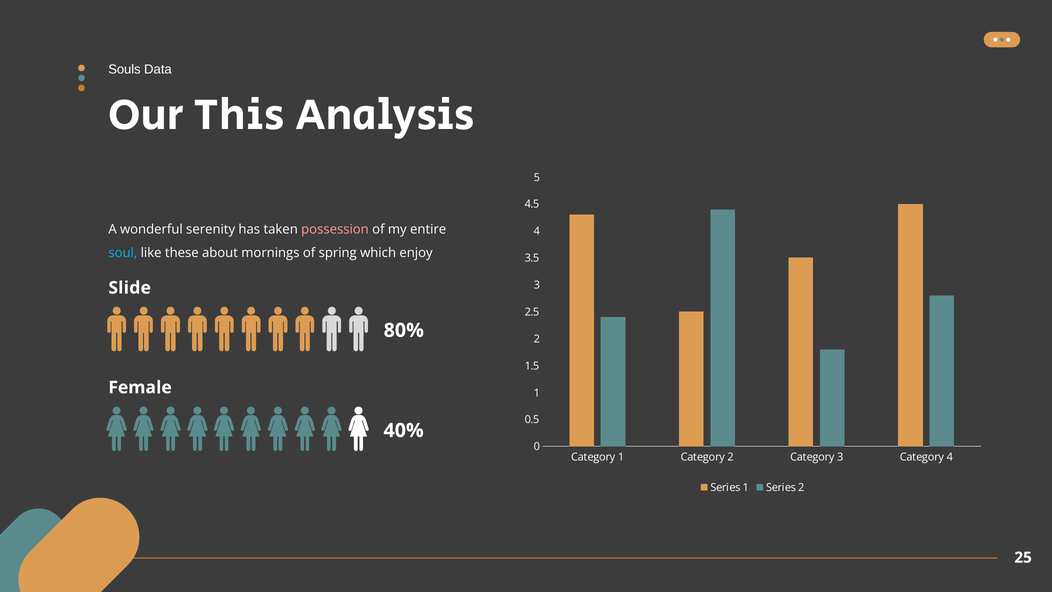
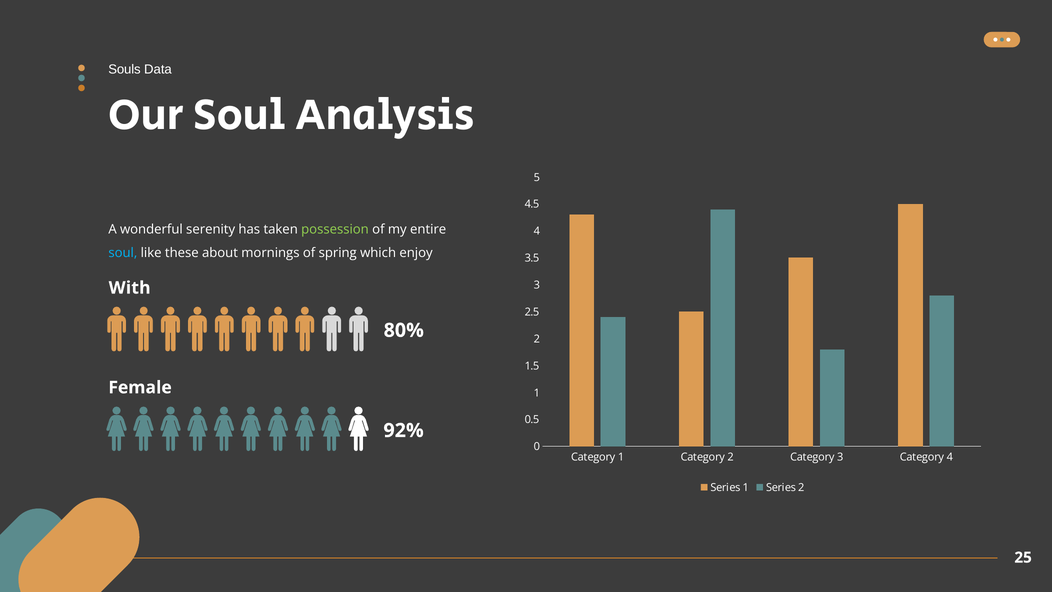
Our This: This -> Soul
possession colour: pink -> light green
Slide: Slide -> With
40%: 40% -> 92%
